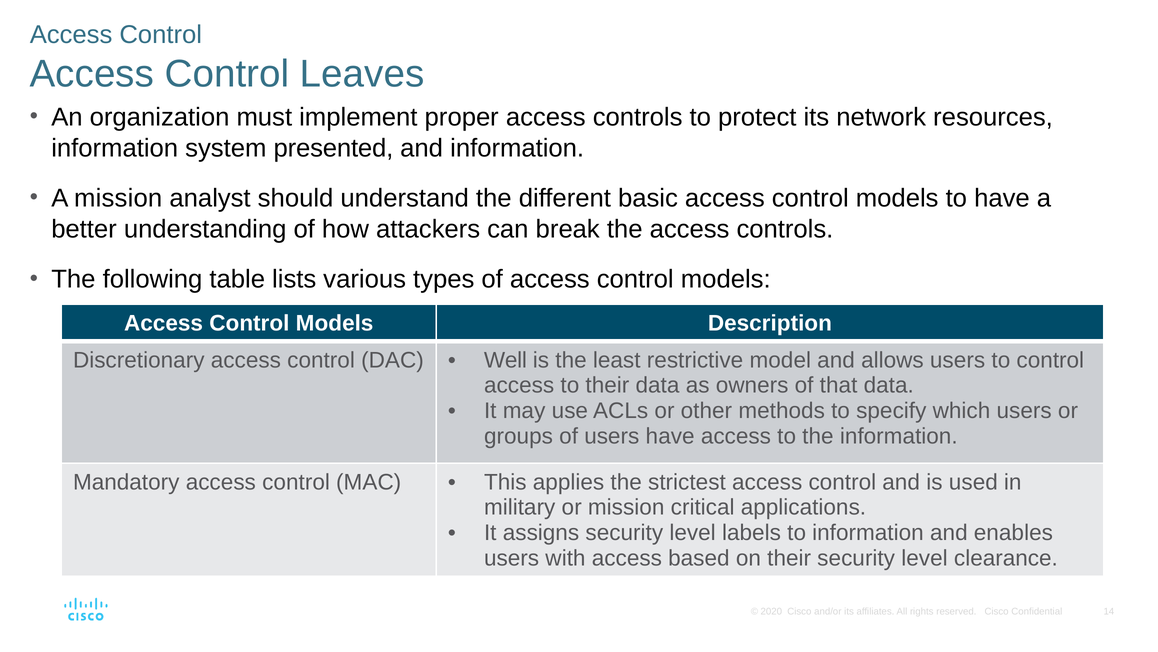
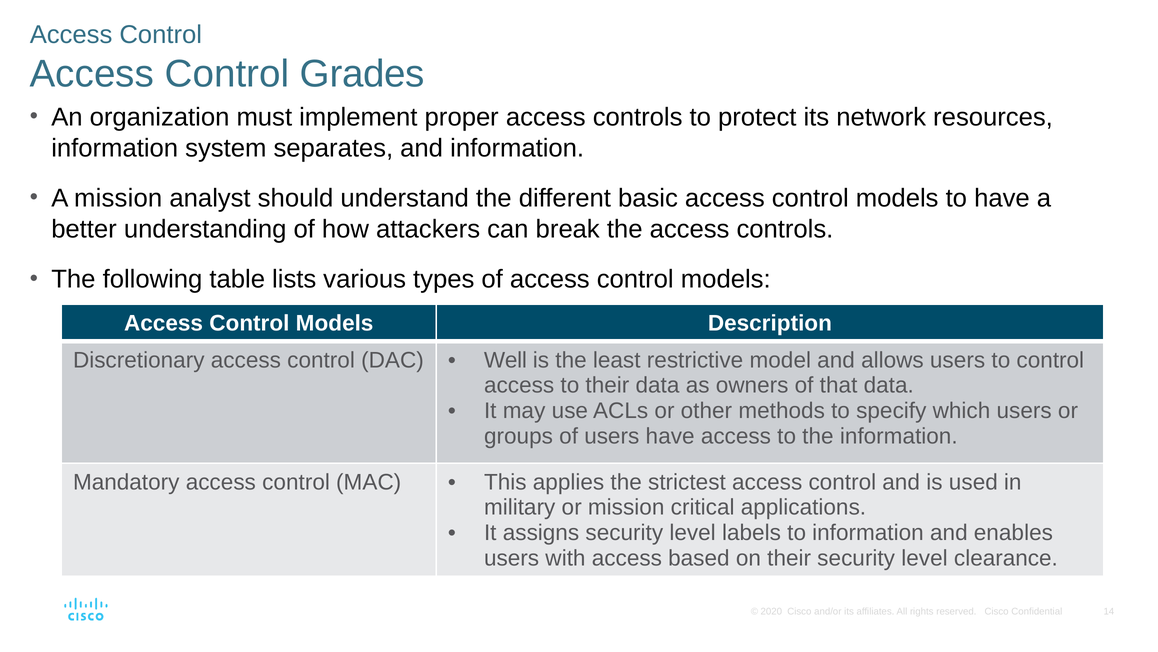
Leaves: Leaves -> Grades
presented: presented -> separates
